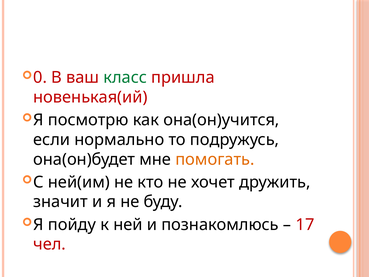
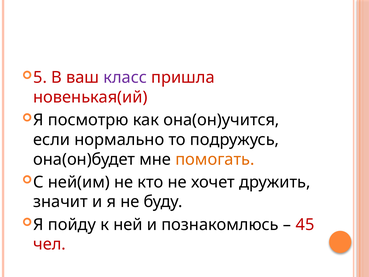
0: 0 -> 5
класс colour: green -> purple
17: 17 -> 45
